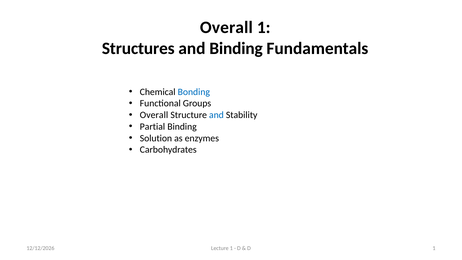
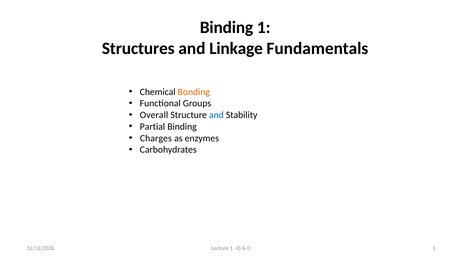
Overall at (226, 28): Overall -> Binding
and Binding: Binding -> Linkage
Bonding colour: blue -> orange
Solution: Solution -> Charges
